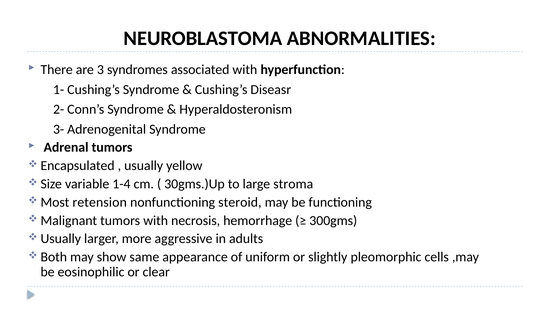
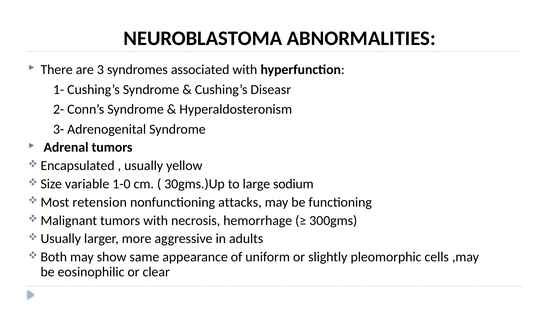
1-4: 1-4 -> 1-0
stroma: stroma -> sodium
steroid: steroid -> attacks
